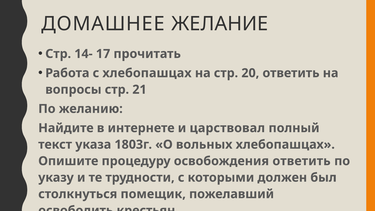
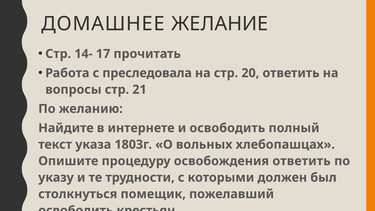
с хлебопашцах: хлебопашцах -> преследовала
и царствовал: царствовал -> освободить
